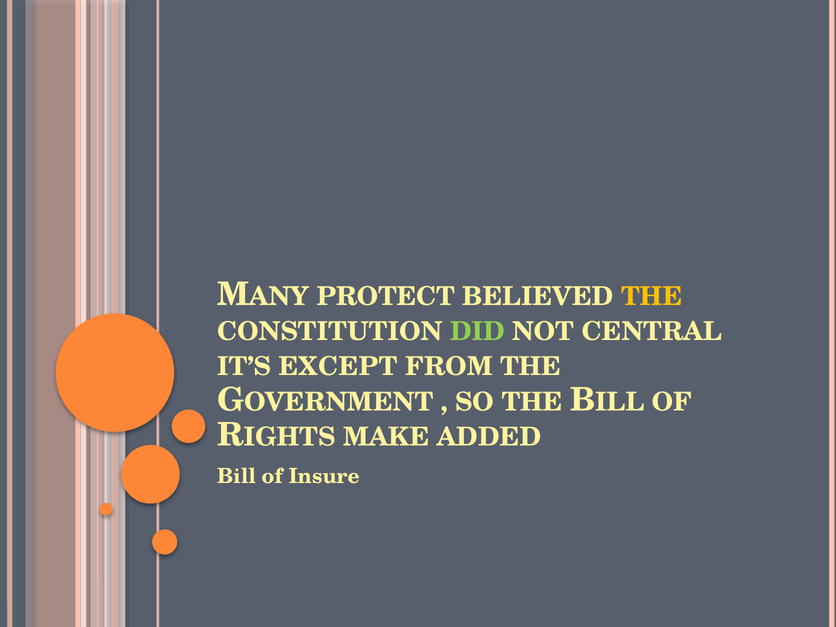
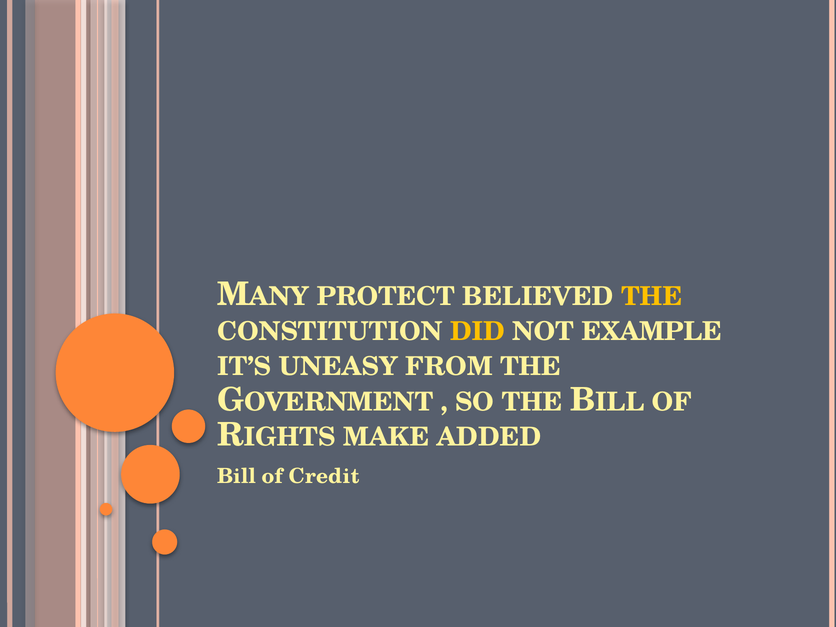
DID colour: light green -> yellow
CENTRAL: CENTRAL -> EXAMPLE
EXCEPT: EXCEPT -> UNEASY
Insure: Insure -> Credit
